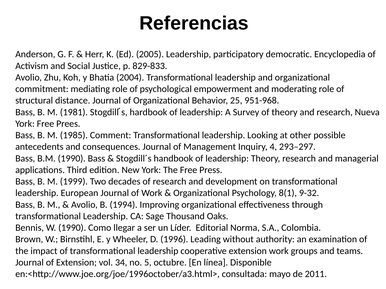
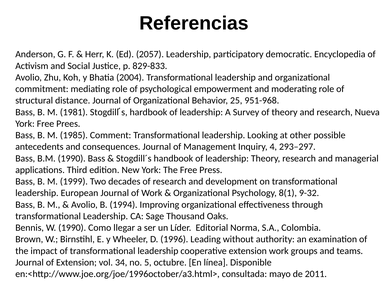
2005: 2005 -> 2057
